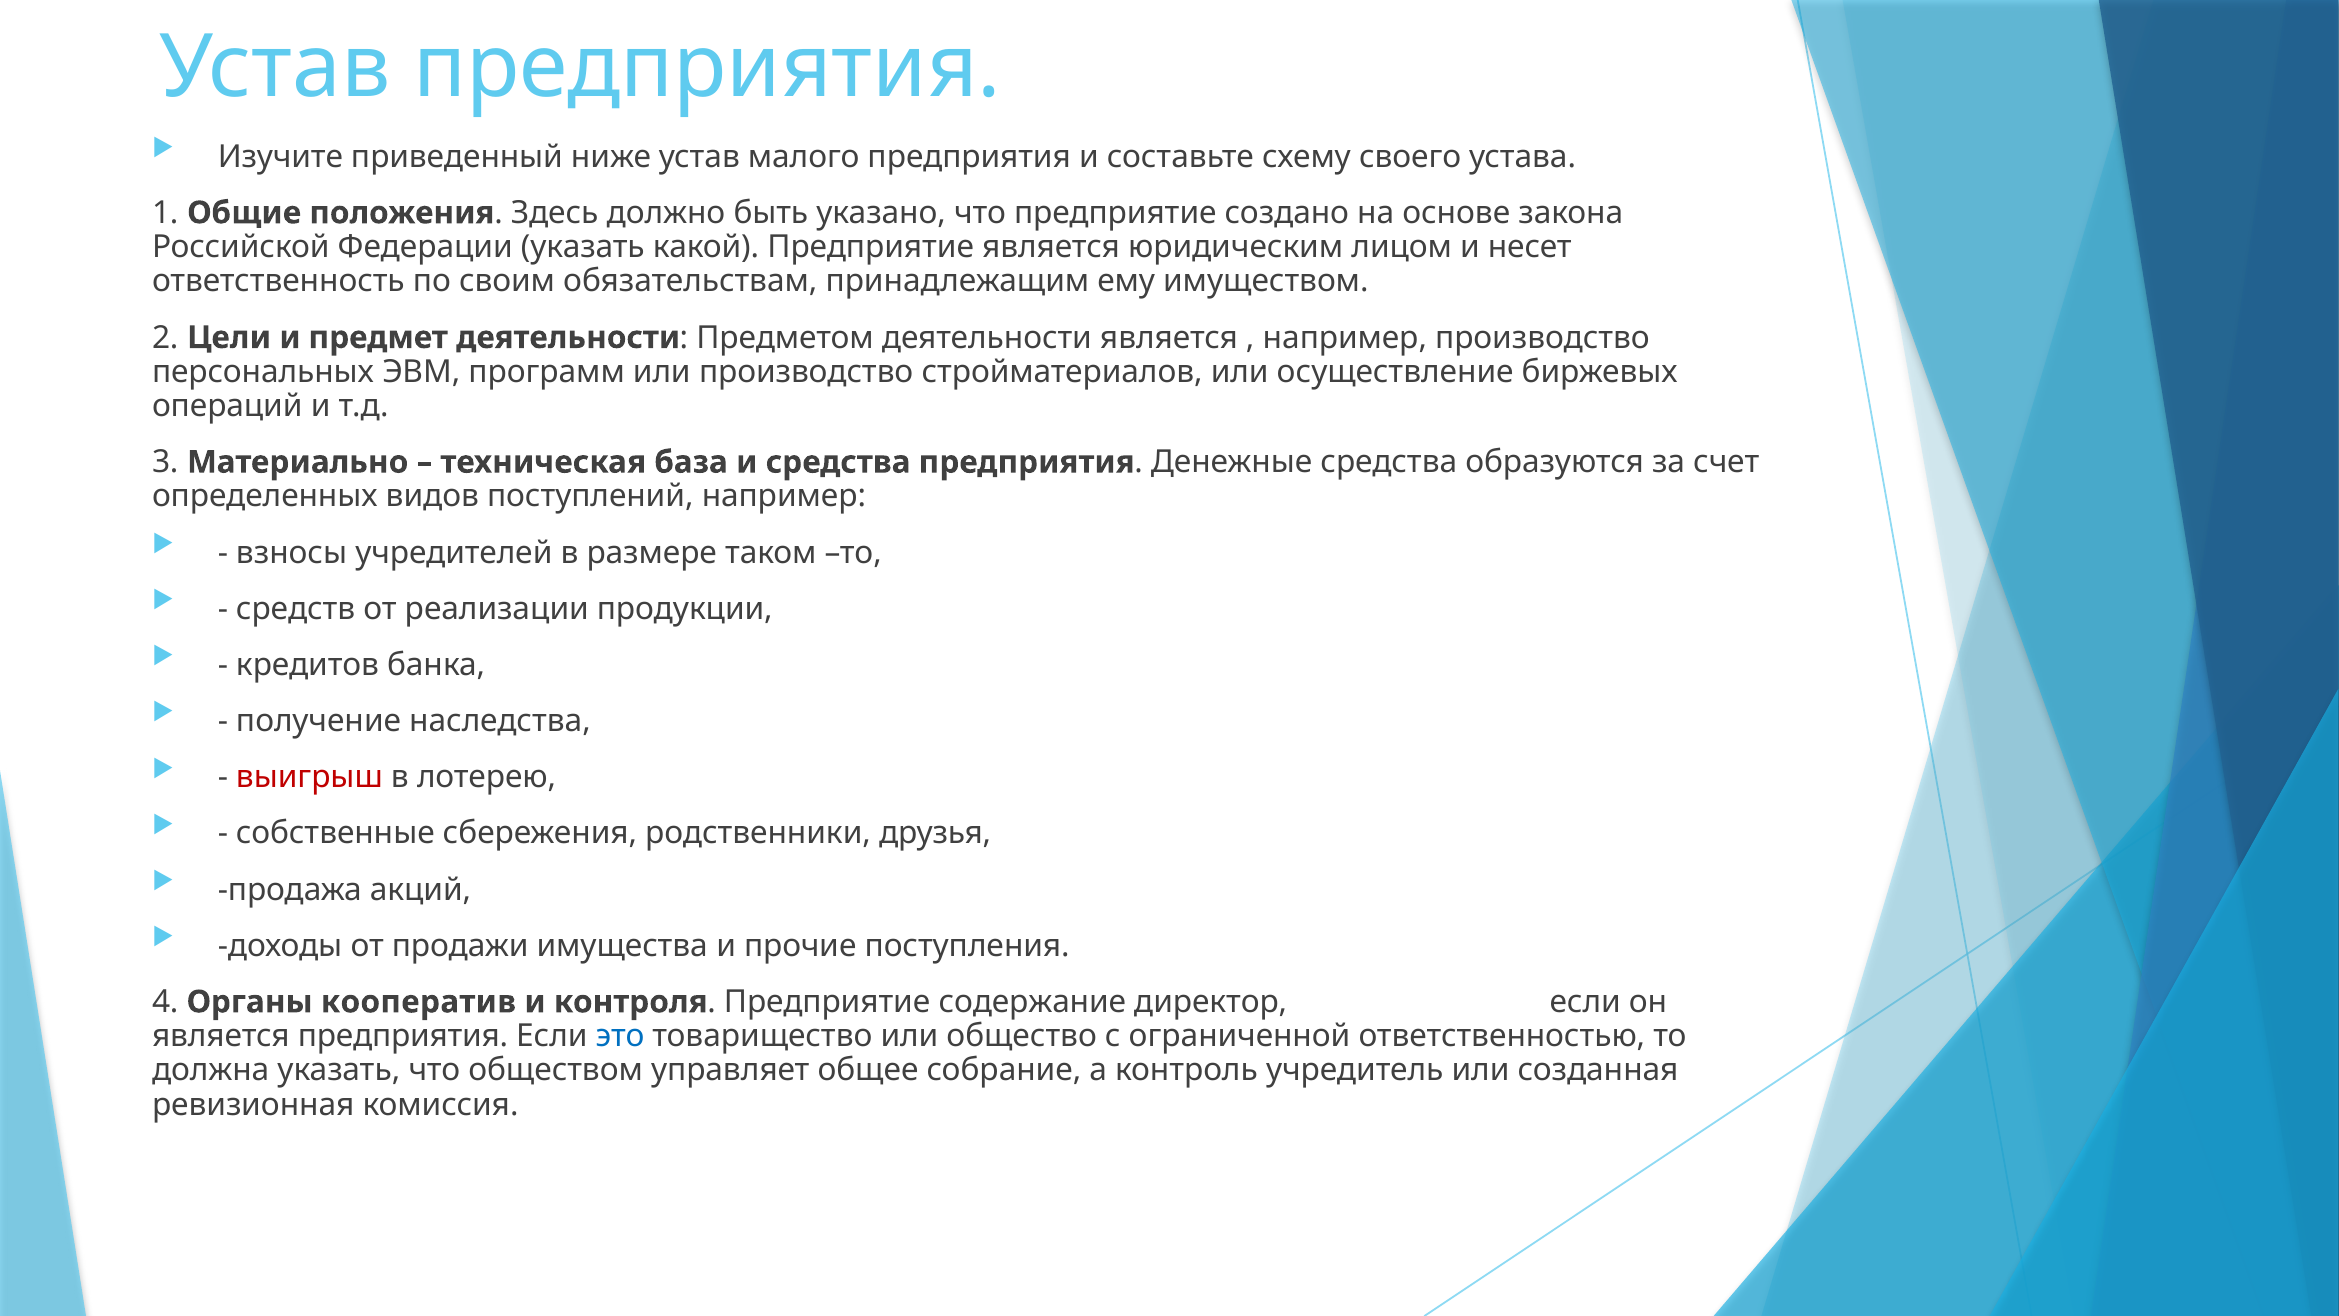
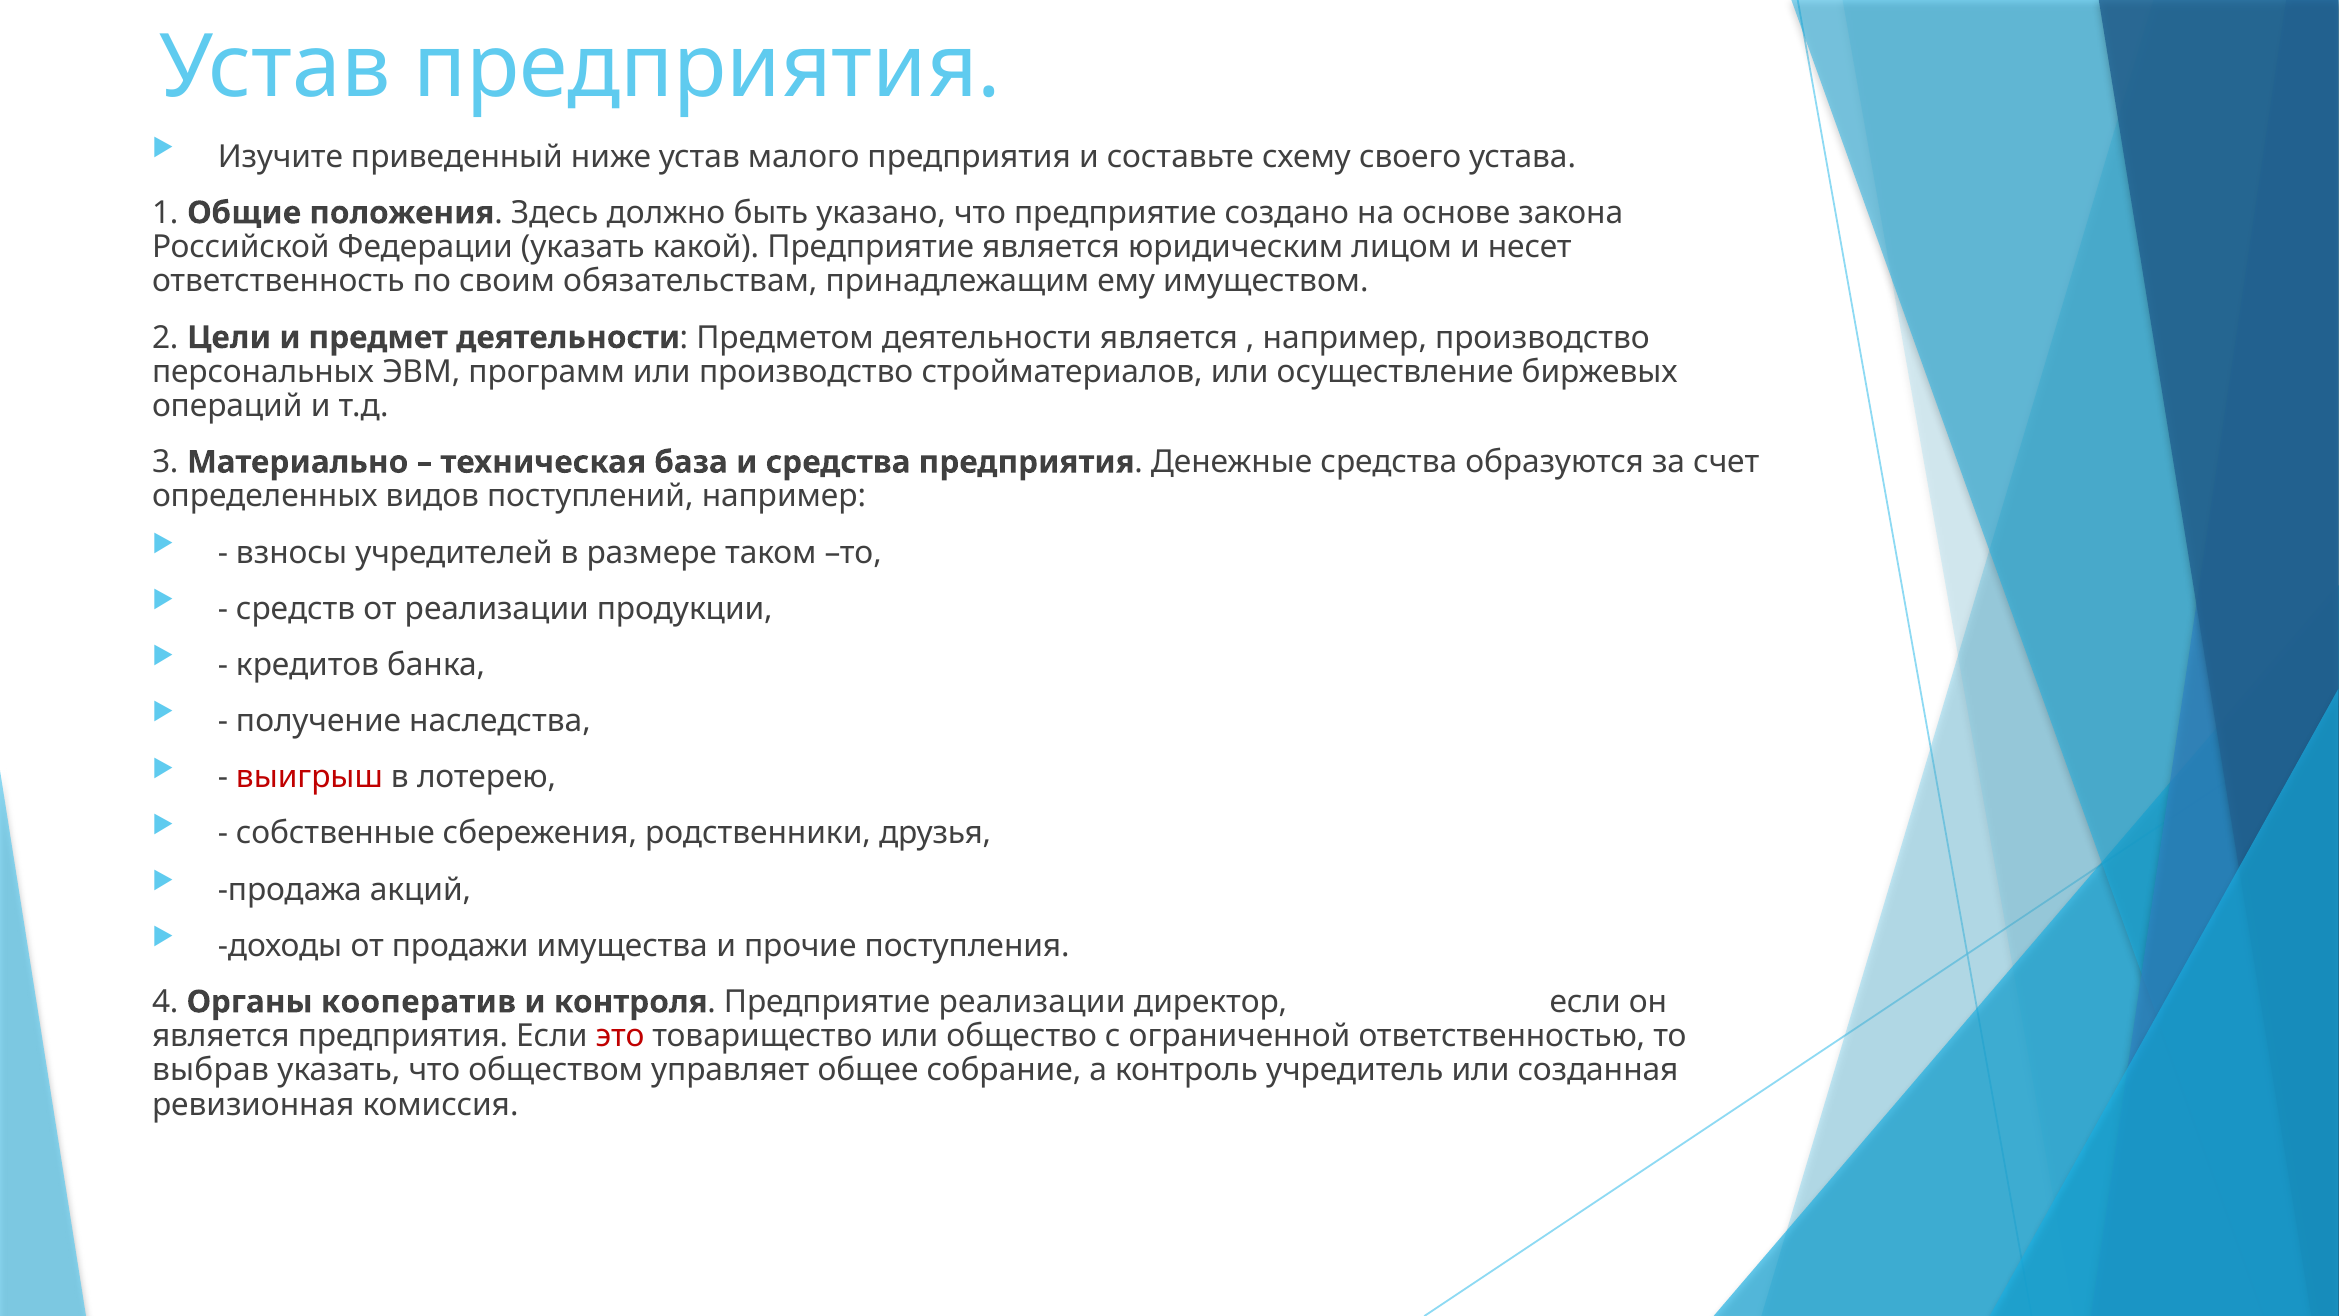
Предприятие содержание: содержание -> реализации
это colour: blue -> red
должна: должна -> выбрав
